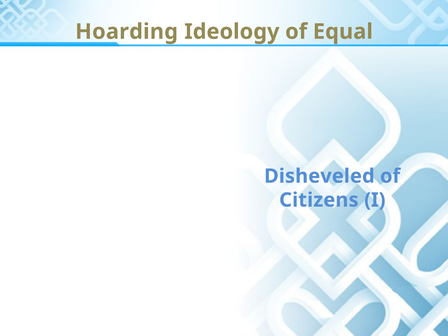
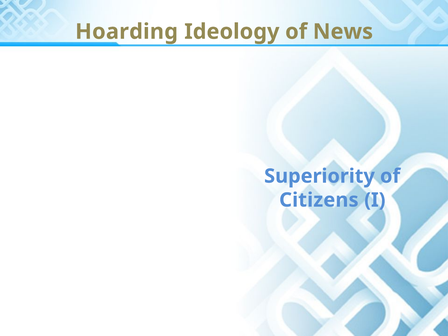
Equal: Equal -> News
Disheveled: Disheveled -> Superiority
